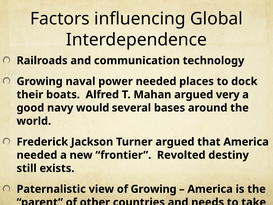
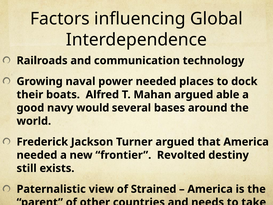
very: very -> able
of Growing: Growing -> Strained
